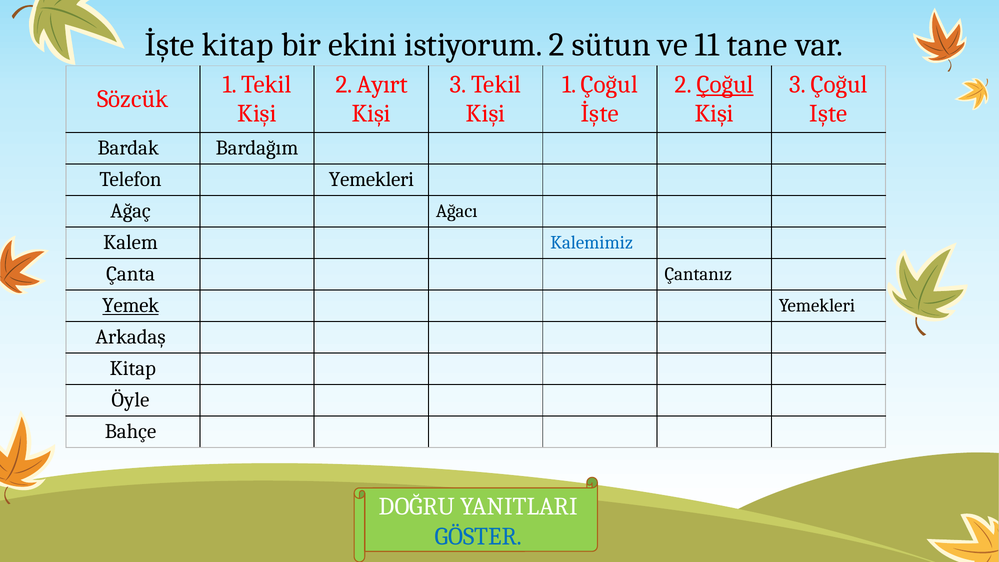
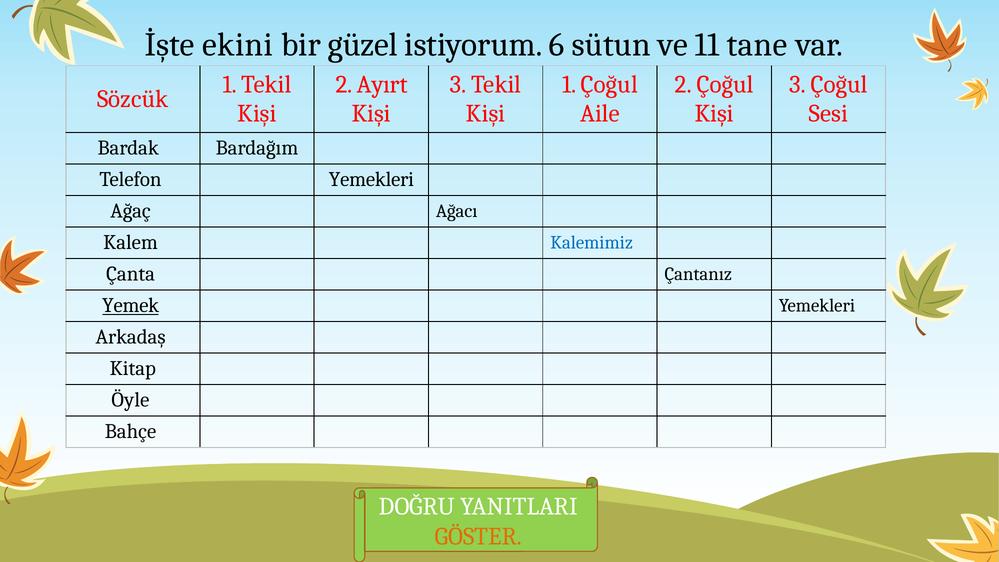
İşte kitap: kitap -> ekini
ekini: ekini -> güzel
istiyorum 2: 2 -> 6
Çoğul at (725, 85) underline: present -> none
İşte at (600, 113): İşte -> Aile
Işte: Işte -> Sesi
GÖSTER colour: blue -> orange
